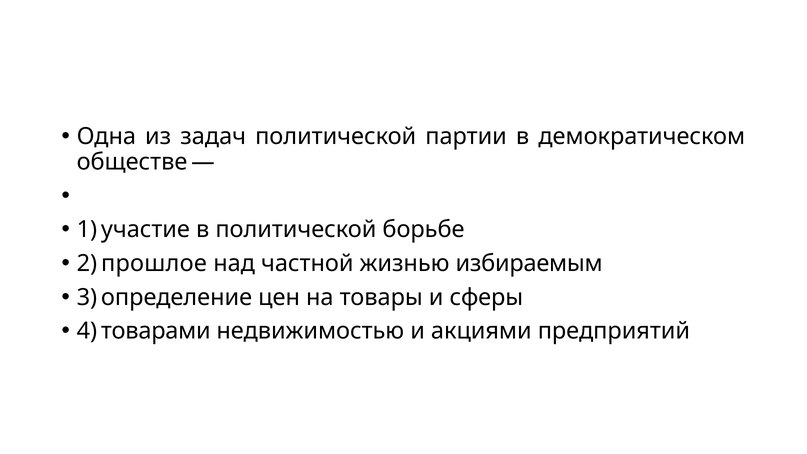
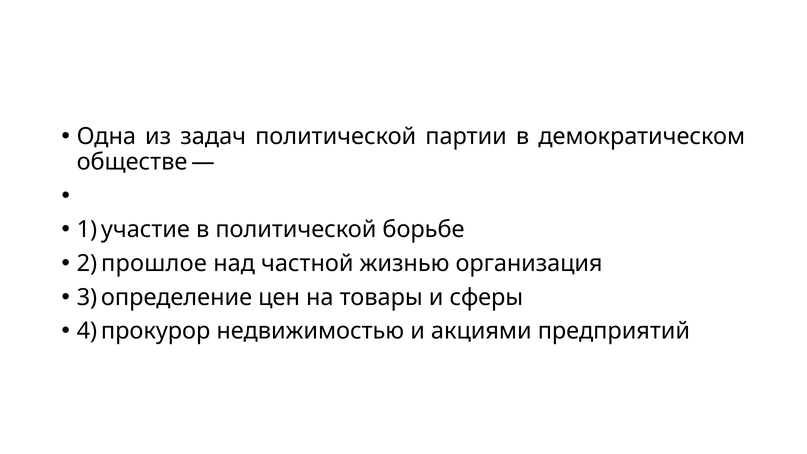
избираемым: избираемым -> организация
товарами: товарами -> прокурор
